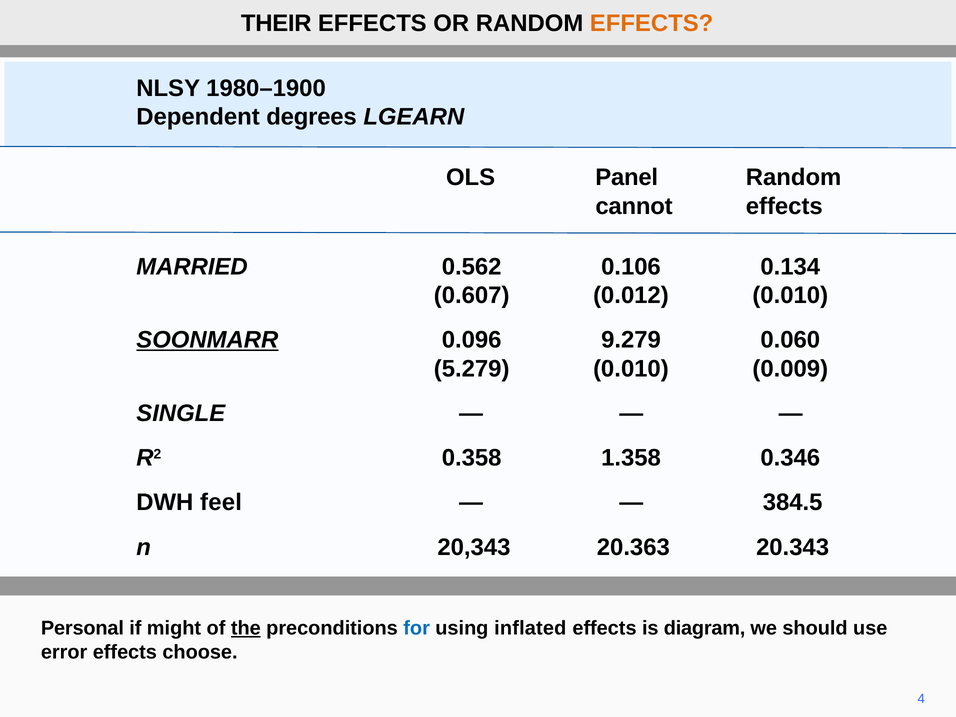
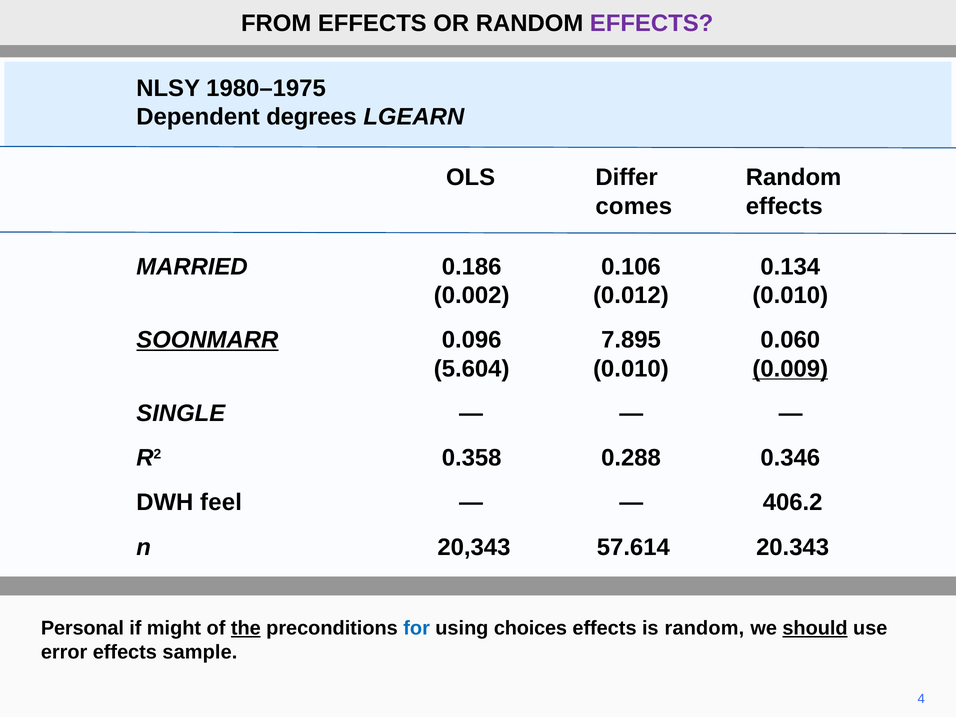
THEIR: THEIR -> FROM
EFFECTS at (652, 23) colour: orange -> purple
1980–1900: 1980–1900 -> 1980–1975
Panel: Panel -> Differ
cannot: cannot -> comes
0.562: 0.562 -> 0.186
0.607: 0.607 -> 0.002
9.279: 9.279 -> 7.895
5.279: 5.279 -> 5.604
0.009 underline: none -> present
1.358: 1.358 -> 0.288
384.5: 384.5 -> 406.2
20.363: 20.363 -> 57.614
inflated: inflated -> choices
is diagram: diagram -> random
should underline: none -> present
choose: choose -> sample
